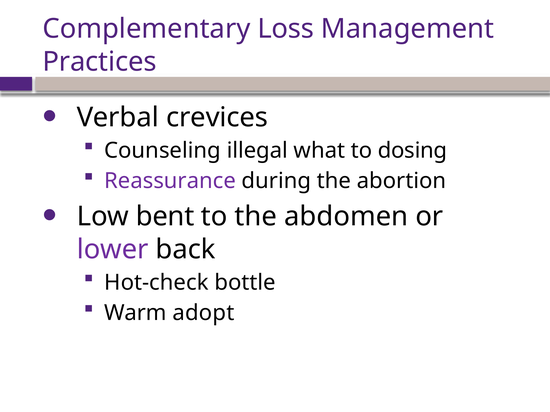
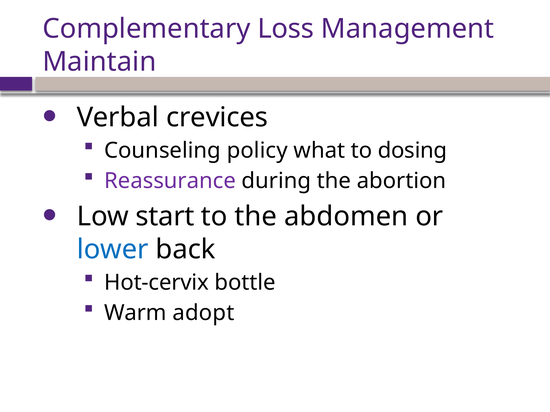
Practices: Practices -> Maintain
illegal: illegal -> policy
bent: bent -> start
lower colour: purple -> blue
Hot-check: Hot-check -> Hot-cervix
